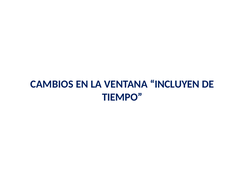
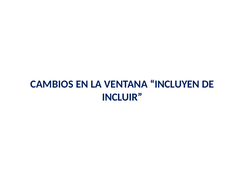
TIEMPO: TIEMPO -> INCLUIR
